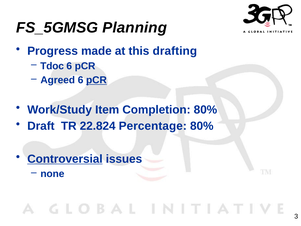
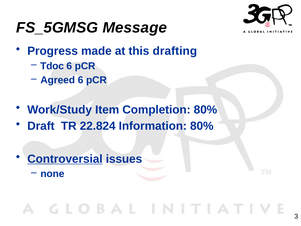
Planning: Planning -> Message
pCR at (96, 80) underline: present -> none
Percentage: Percentage -> Information
